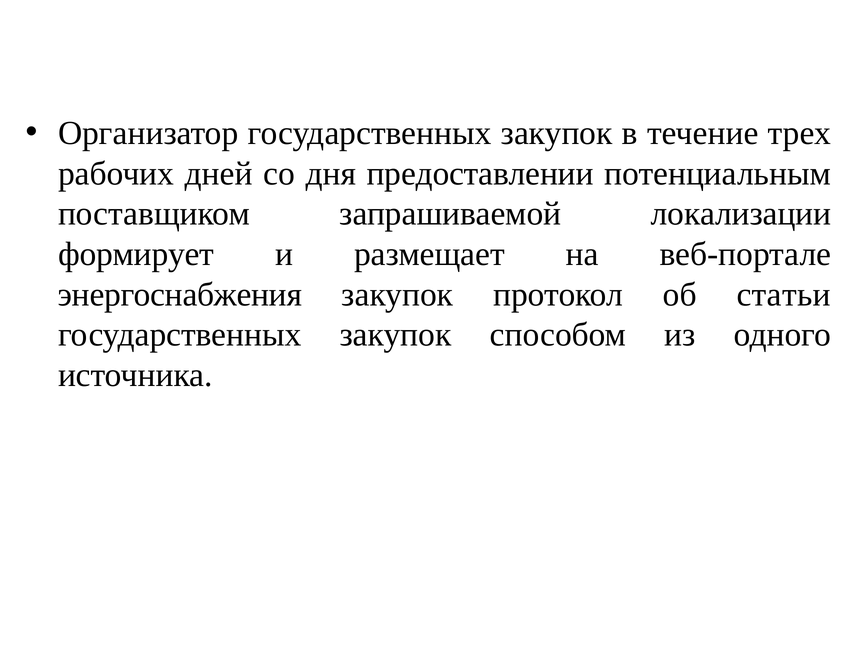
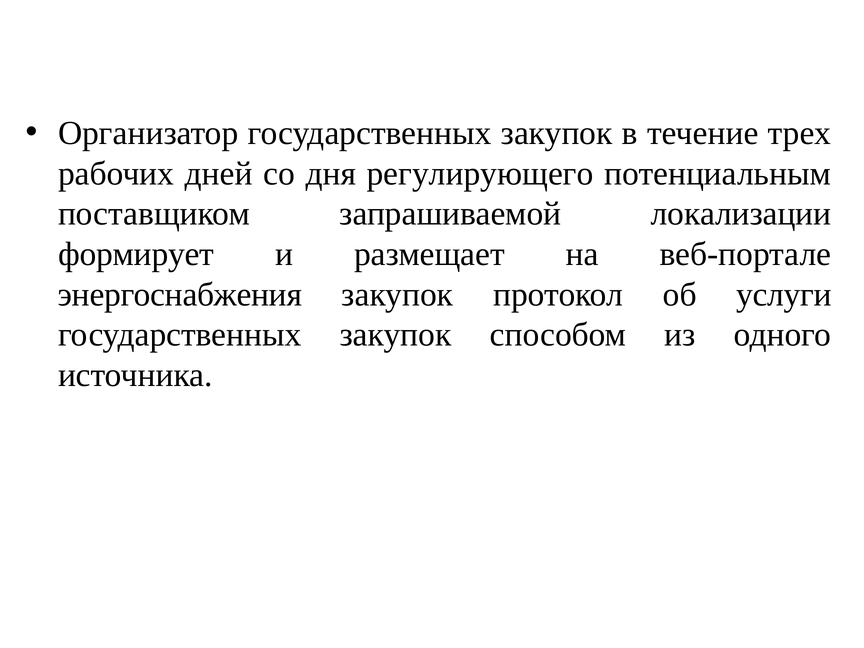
предоставлении: предоставлении -> регулирующего
статьи: статьи -> услуги
